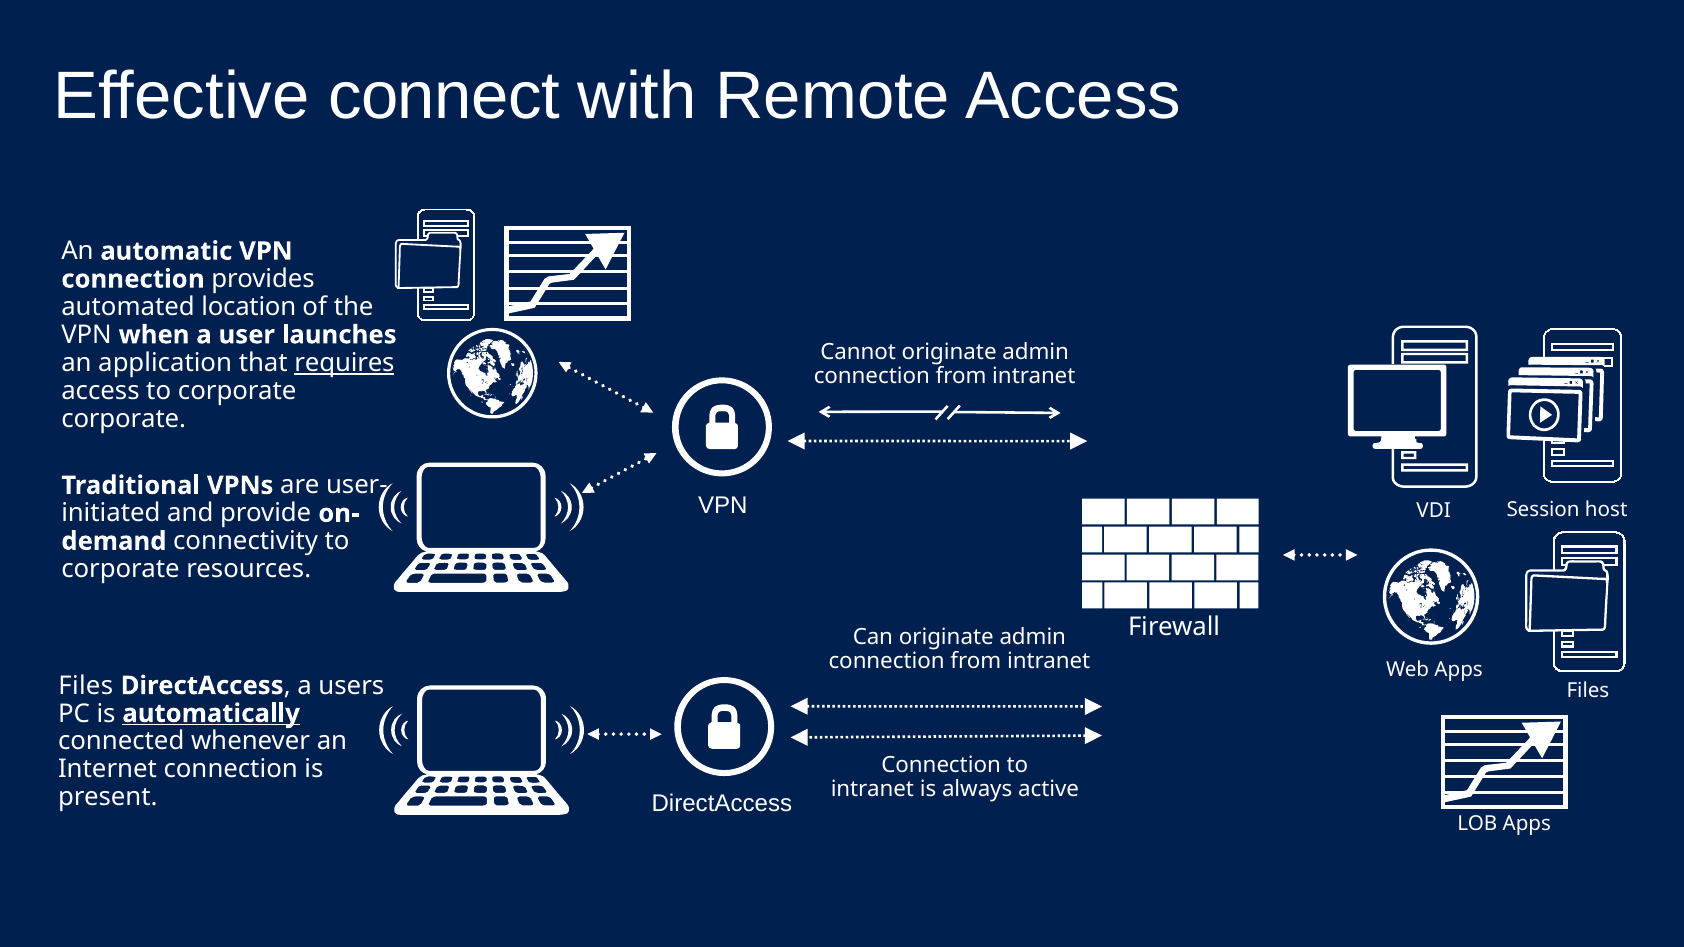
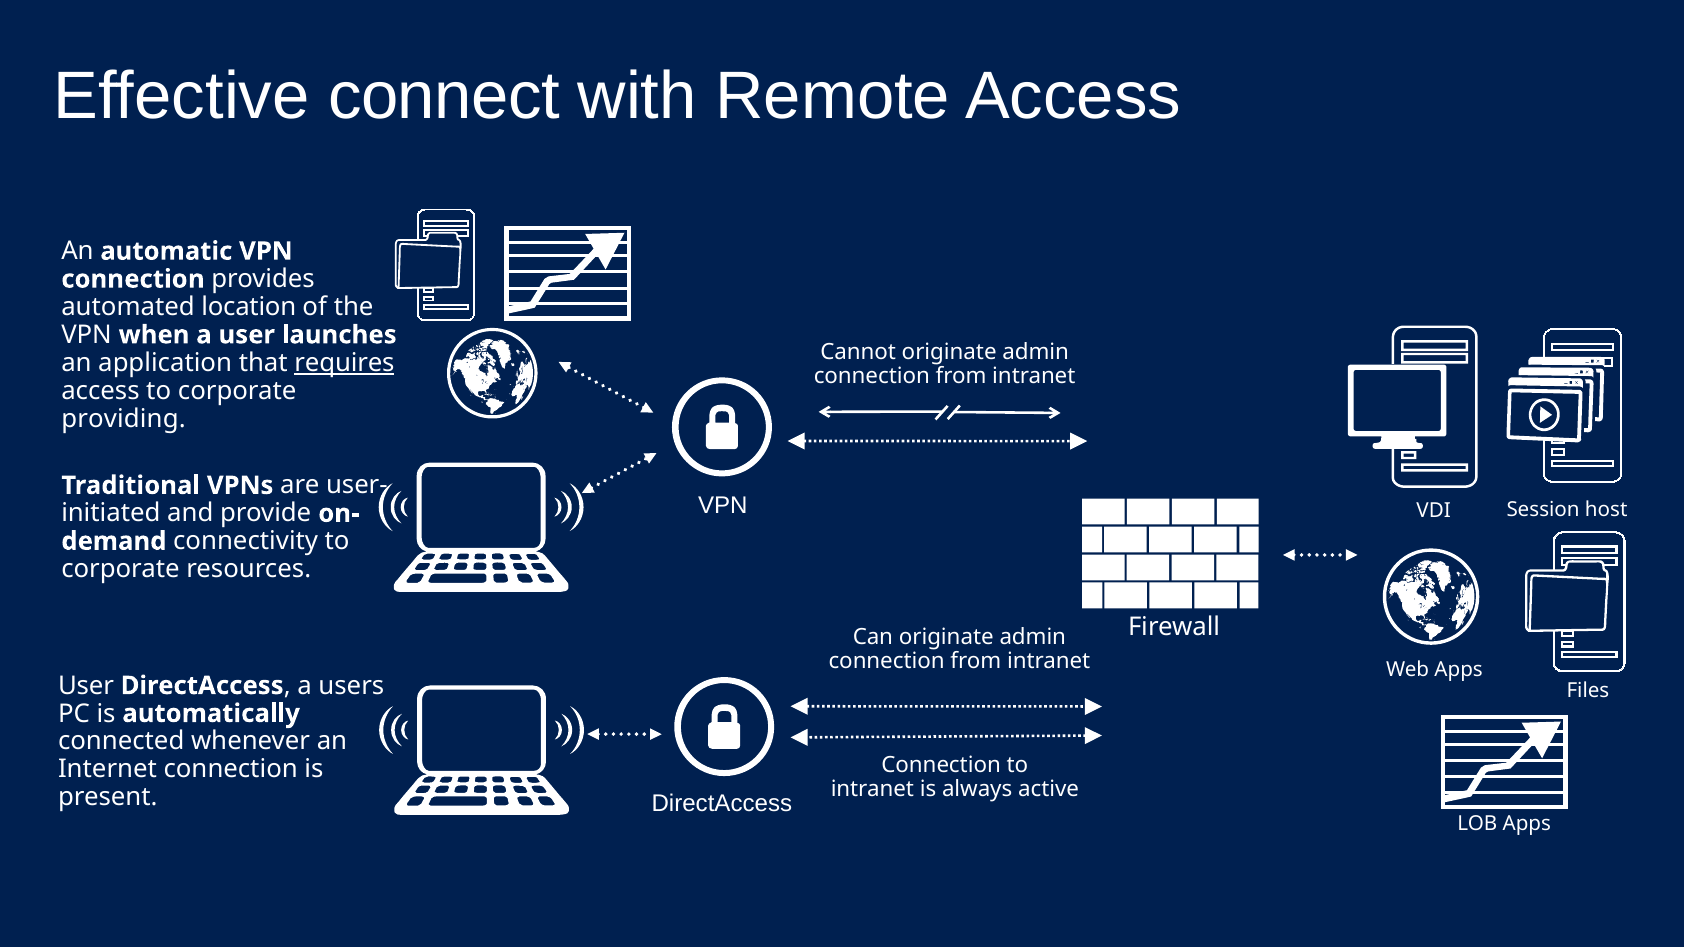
corporate at (124, 419): corporate -> providing
Files at (86, 686): Files -> User
automatically underline: present -> none
